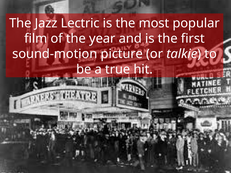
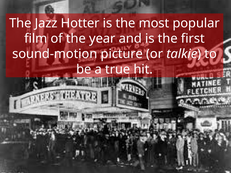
Lectric: Lectric -> Hotter
